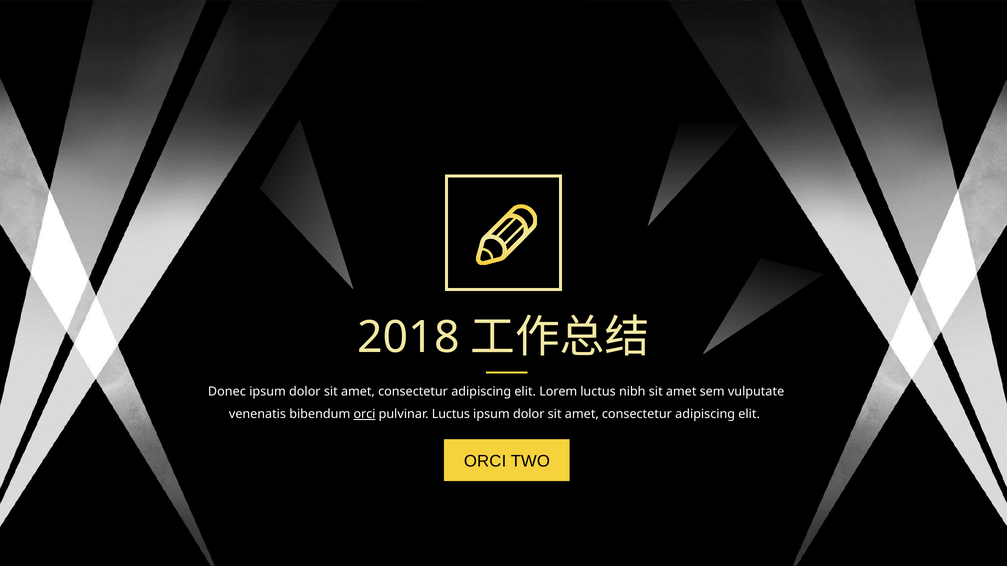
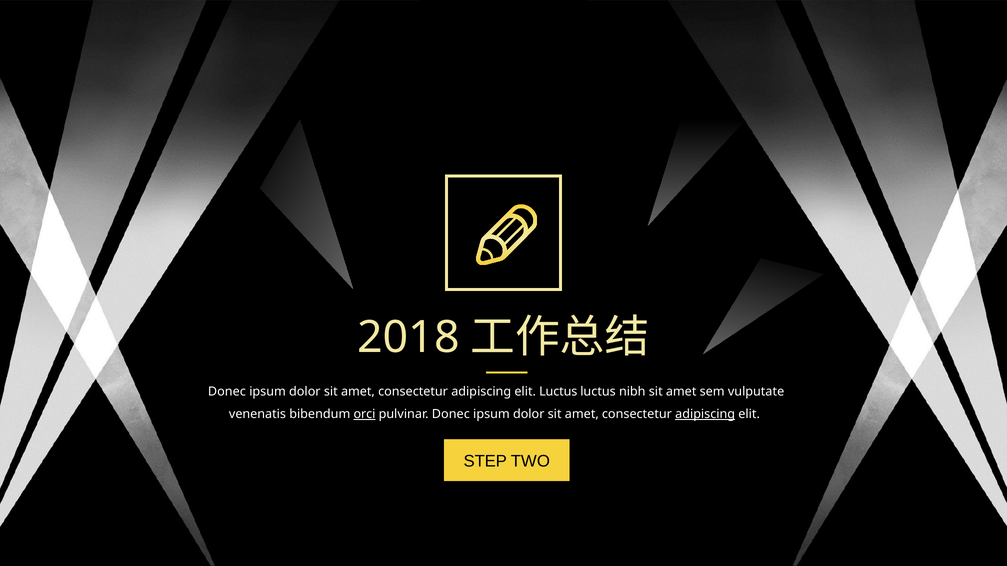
elit Lorem: Lorem -> Luctus
pulvinar Luctus: Luctus -> Donec
adipiscing at (705, 415) underline: none -> present
ORCI at (485, 462): ORCI -> STEP
